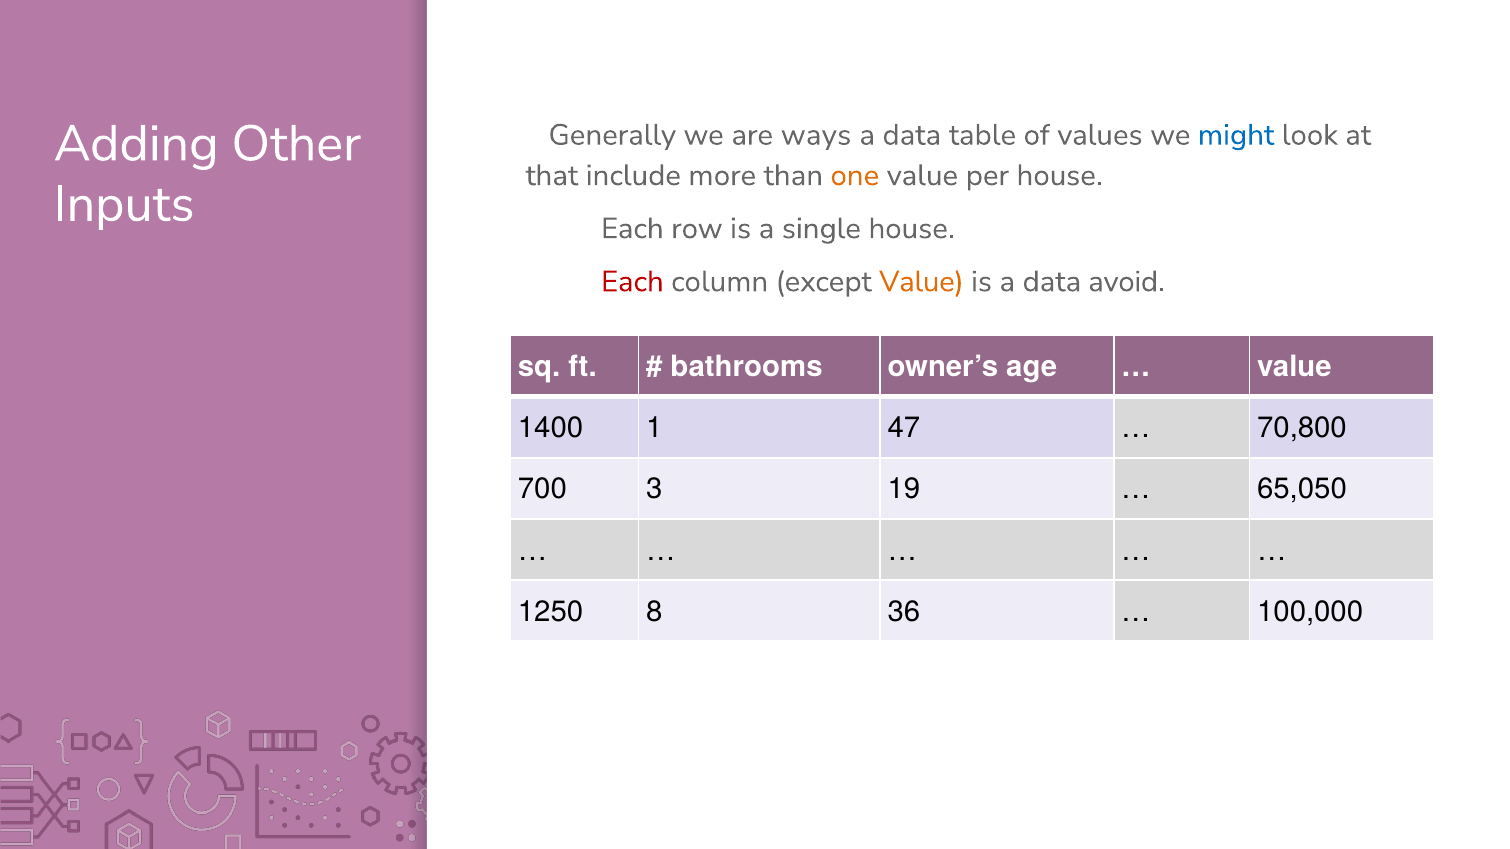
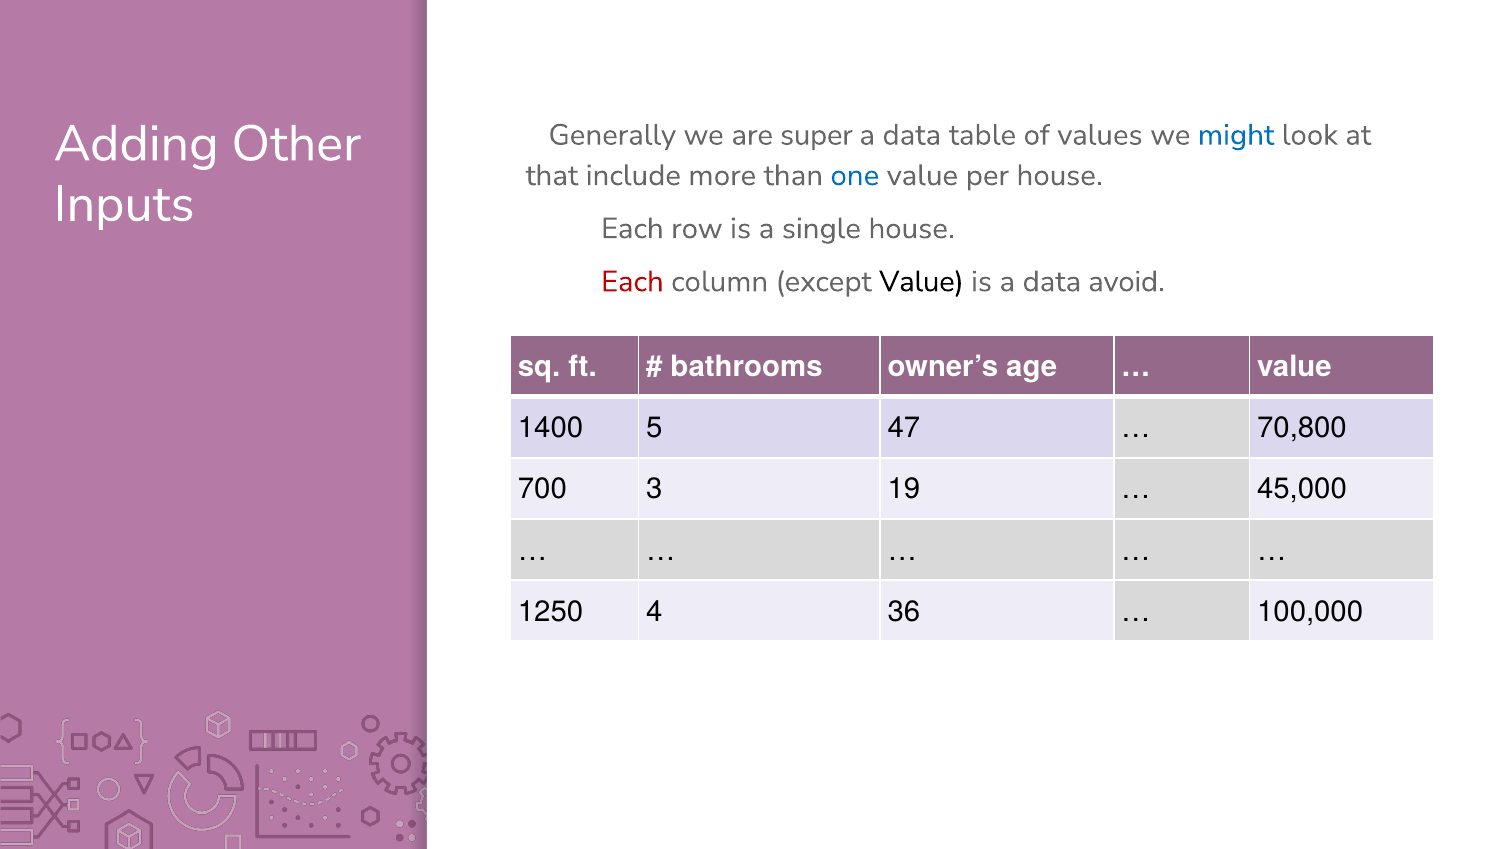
ways: ways -> super
one colour: orange -> blue
Value at (922, 282) colour: orange -> black
1: 1 -> 5
65,050: 65,050 -> 45,000
8: 8 -> 4
